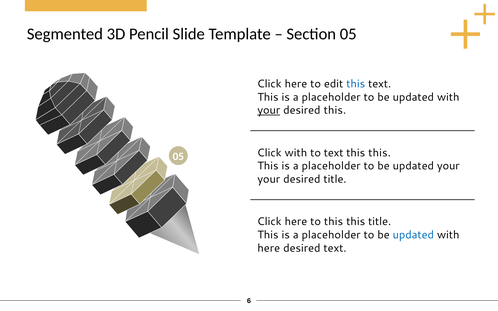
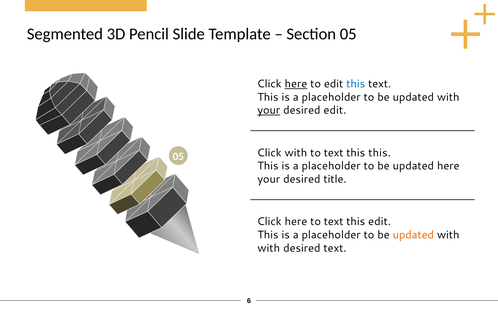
here at (296, 84) underline: none -> present
desired this: this -> edit
updated your: your -> here
here to this: this -> text
this title: title -> edit
updated at (413, 235) colour: blue -> orange
here at (269, 248): here -> with
